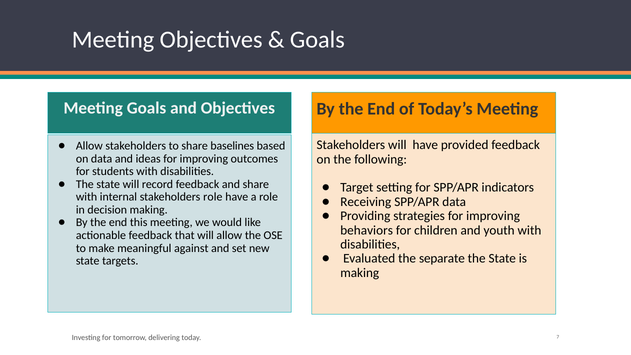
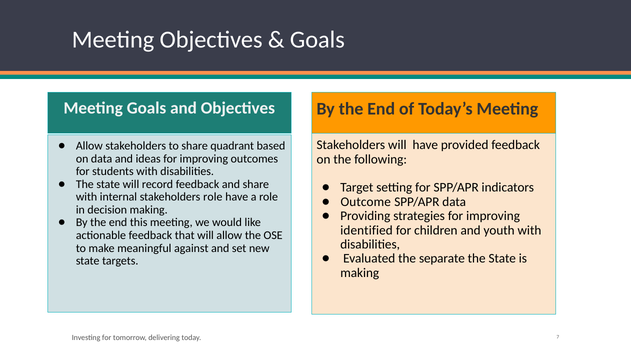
baselines: baselines -> quadrant
Receiving: Receiving -> Outcome
behaviors: behaviors -> identified
